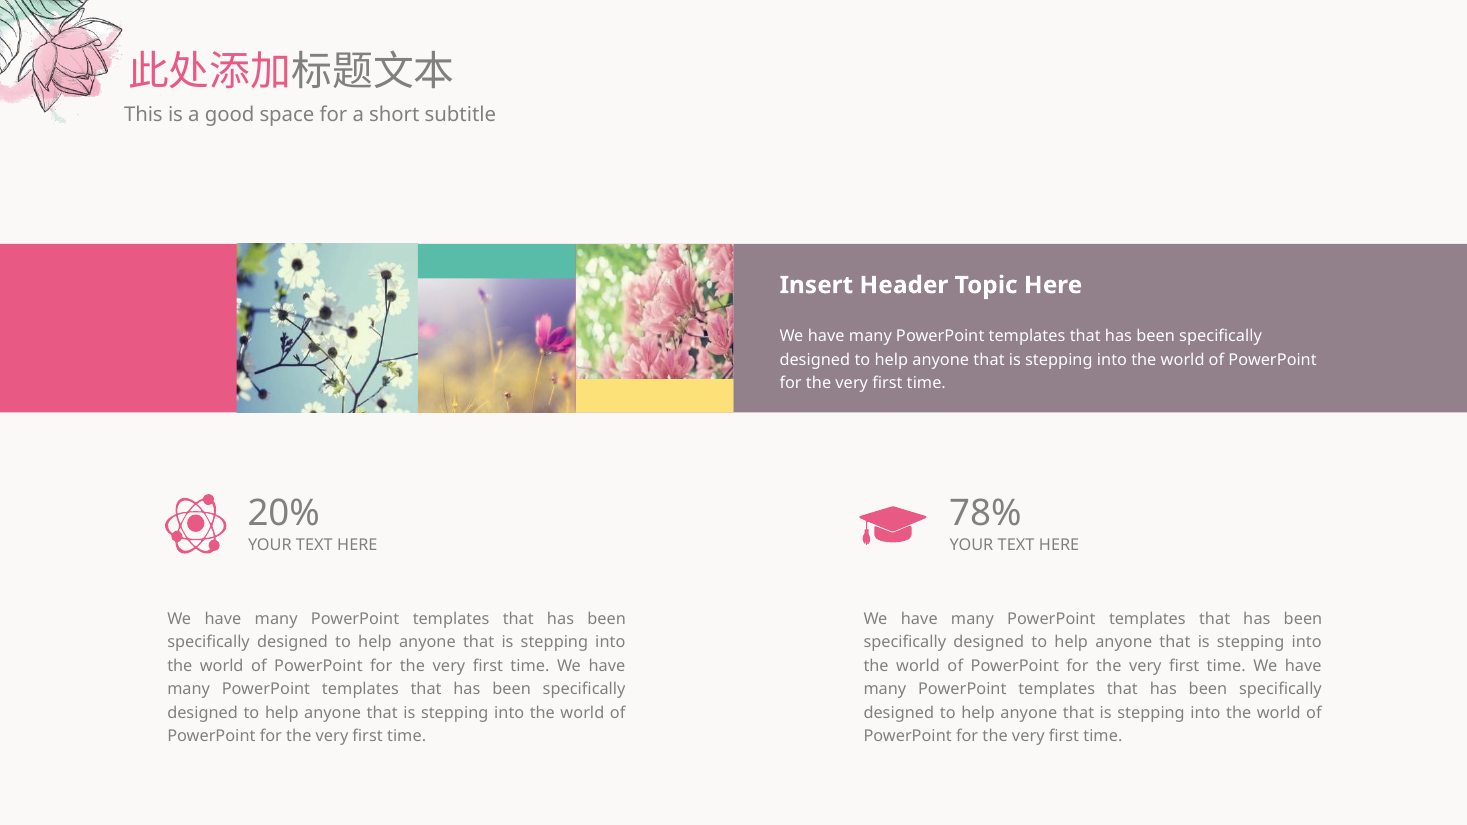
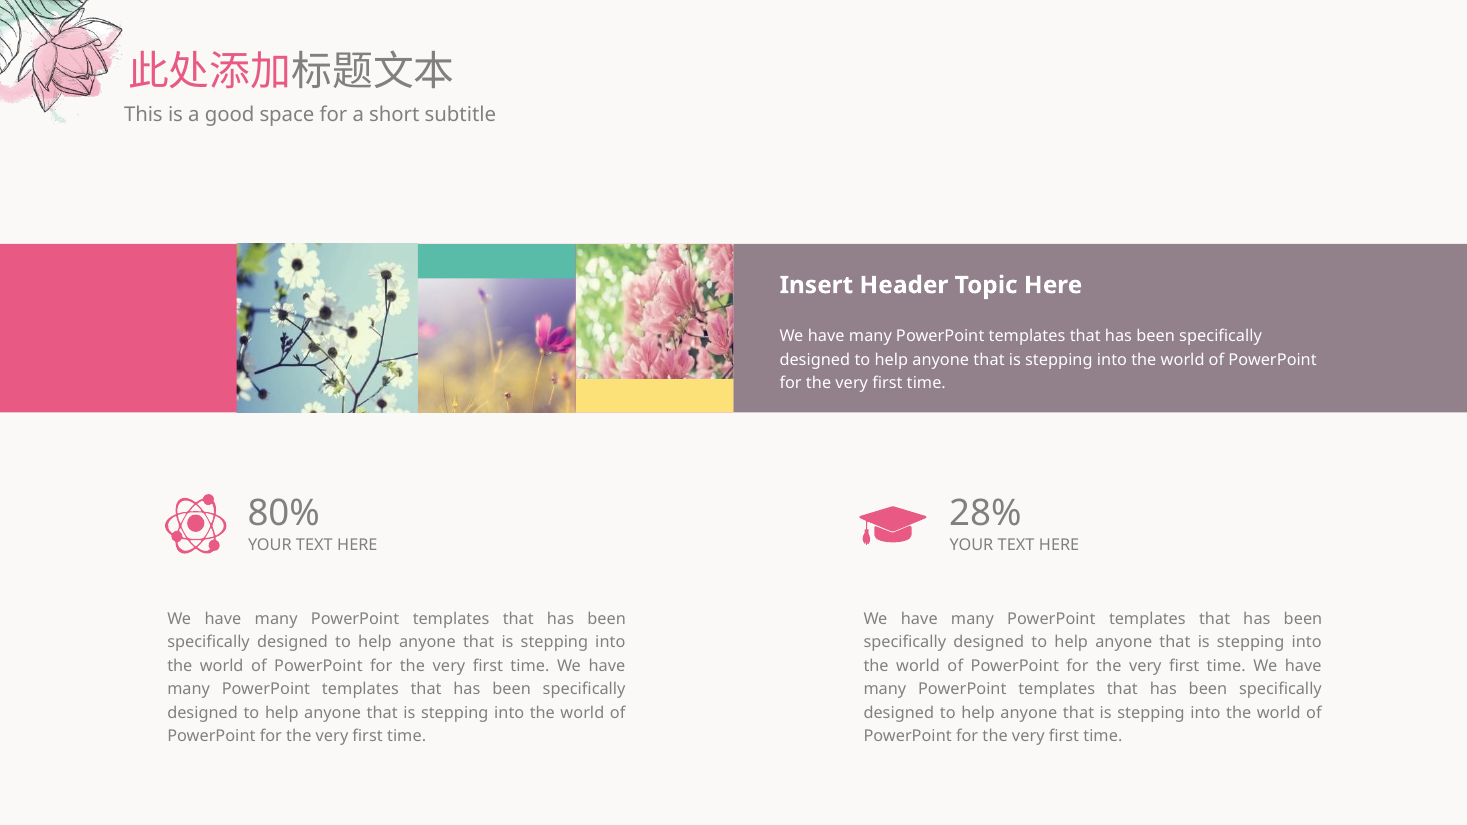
20%: 20% -> 80%
78%: 78% -> 28%
